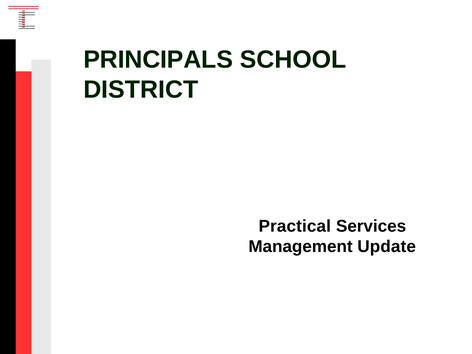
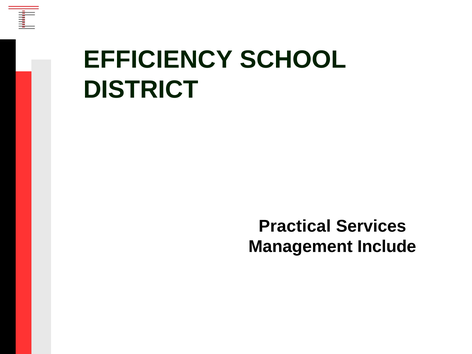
PRINCIPALS: PRINCIPALS -> EFFICIENCY
Update: Update -> Include
